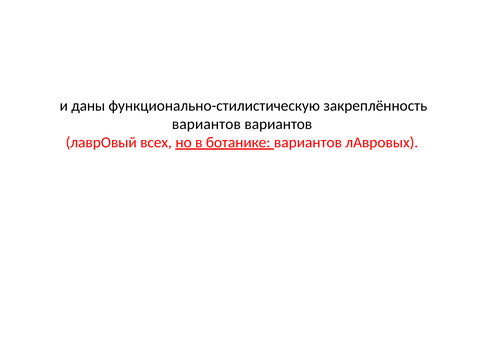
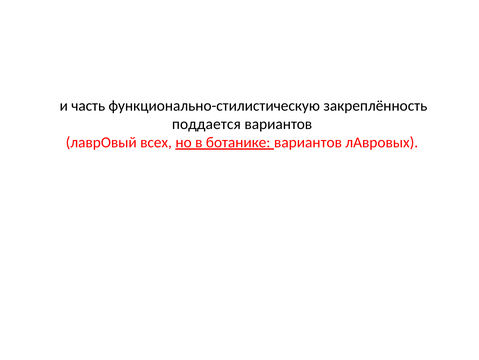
даны: даны -> часть
вариантов at (206, 124): вариантов -> поддается
